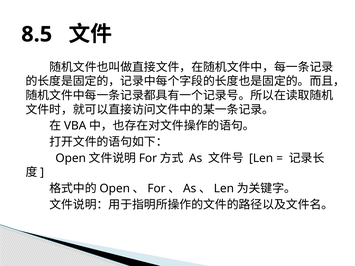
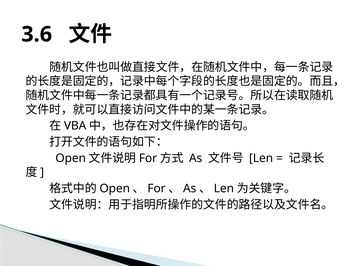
8.5: 8.5 -> 3.6
